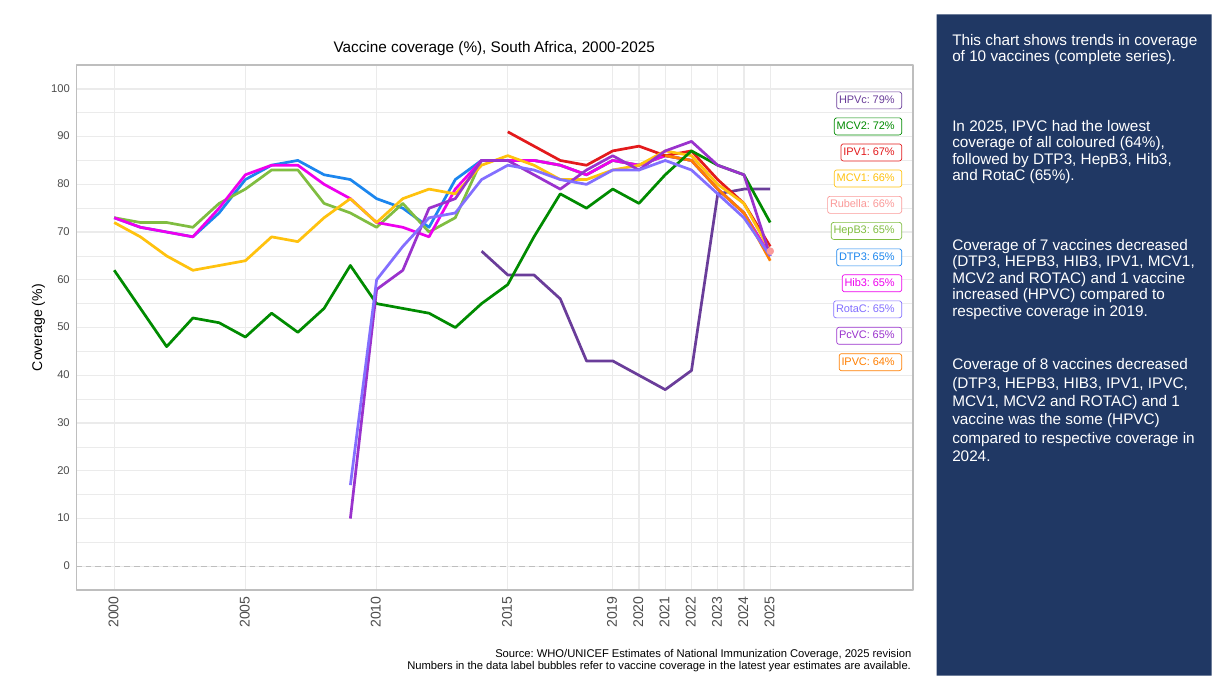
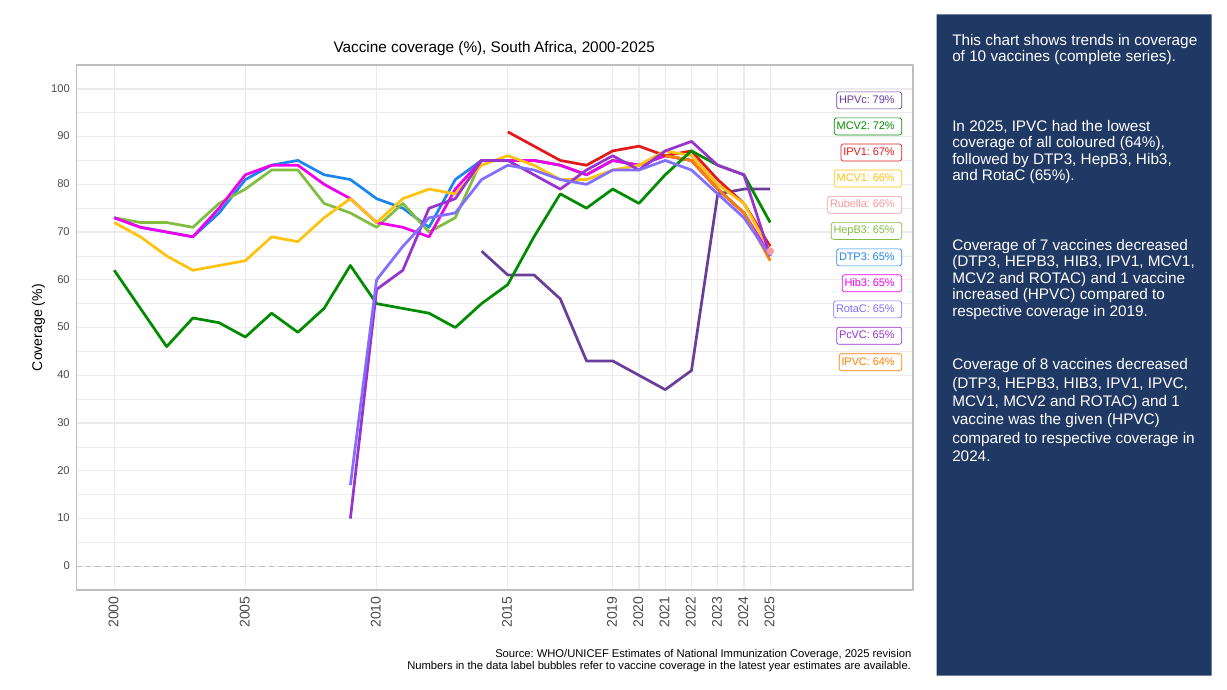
some: some -> given
